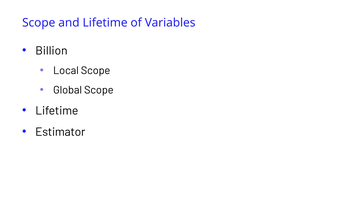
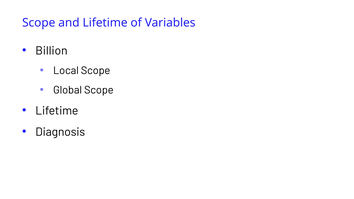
Estimator: Estimator -> Diagnosis
